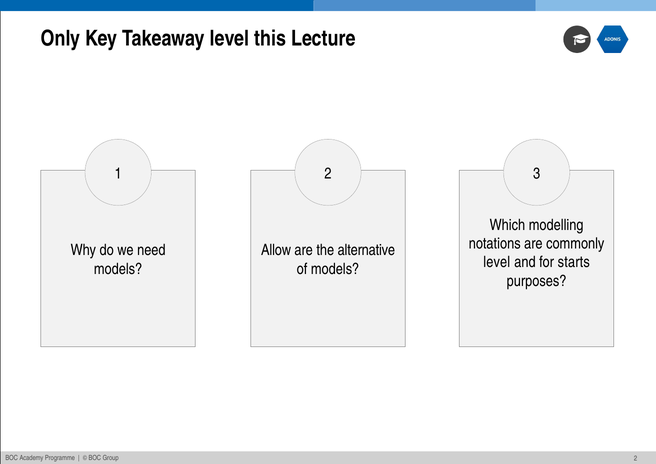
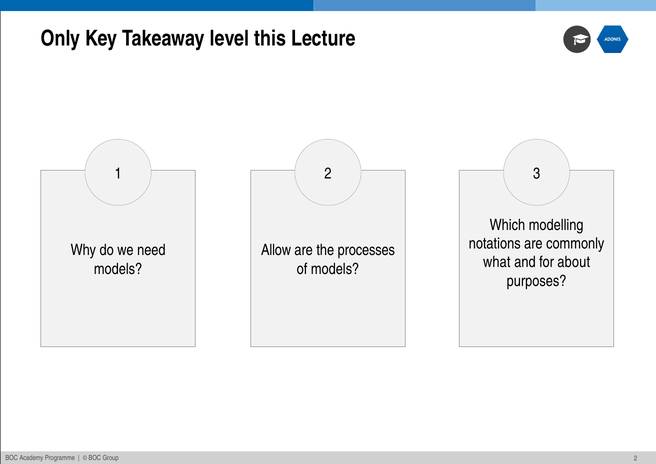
alternative: alternative -> processes
level at (497, 262): level -> what
starts: starts -> about
